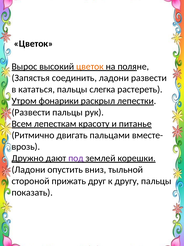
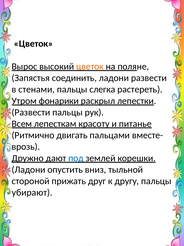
кататься: кататься -> стенами
под colour: purple -> blue
показать: показать -> убирают
